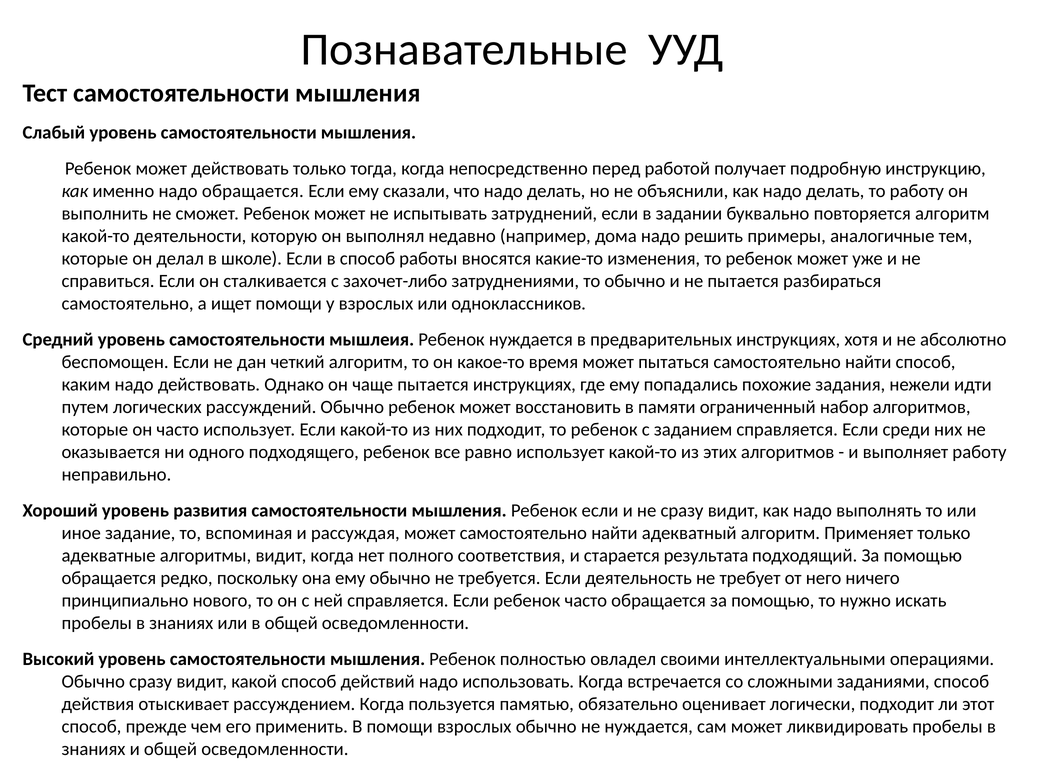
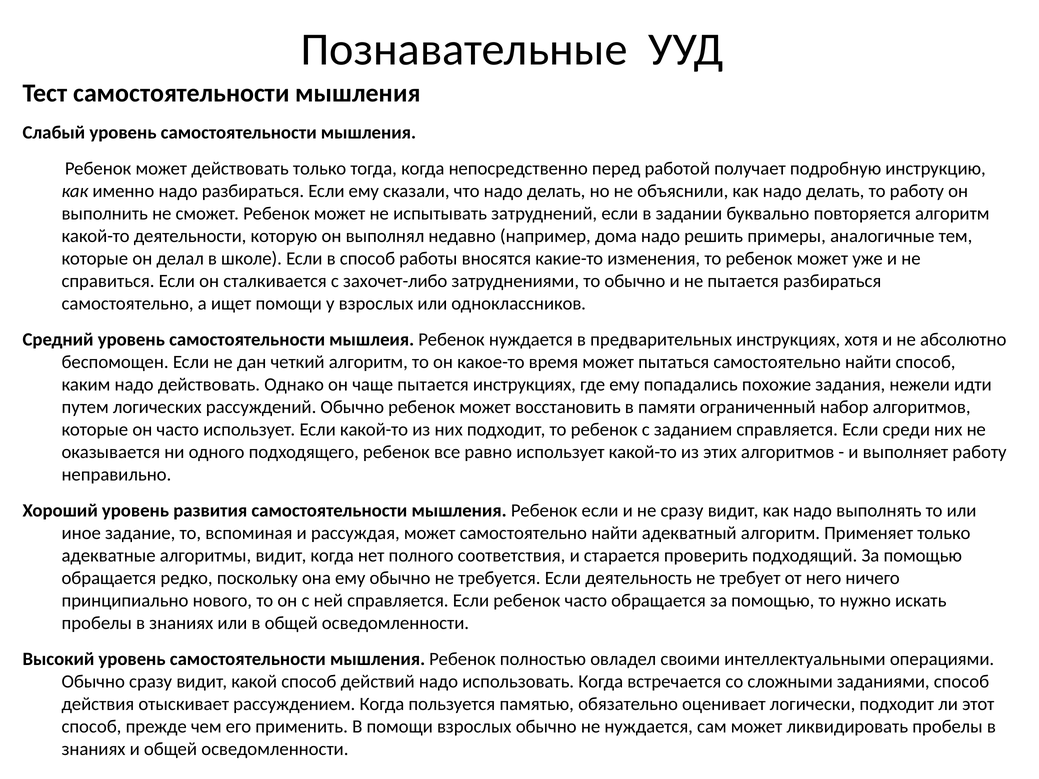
надо обращается: обращается -> разбираться
результата: результата -> проверить
